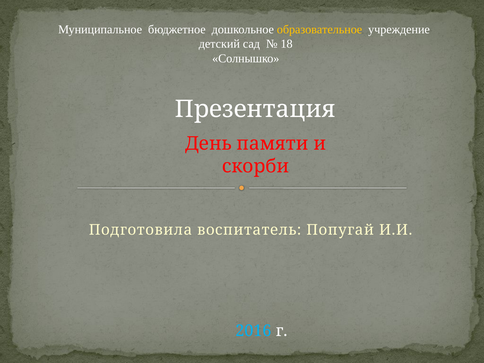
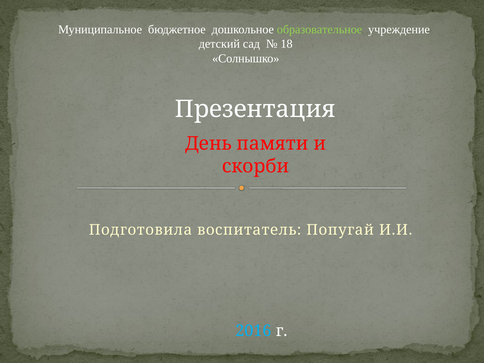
образовательное colour: yellow -> light green
